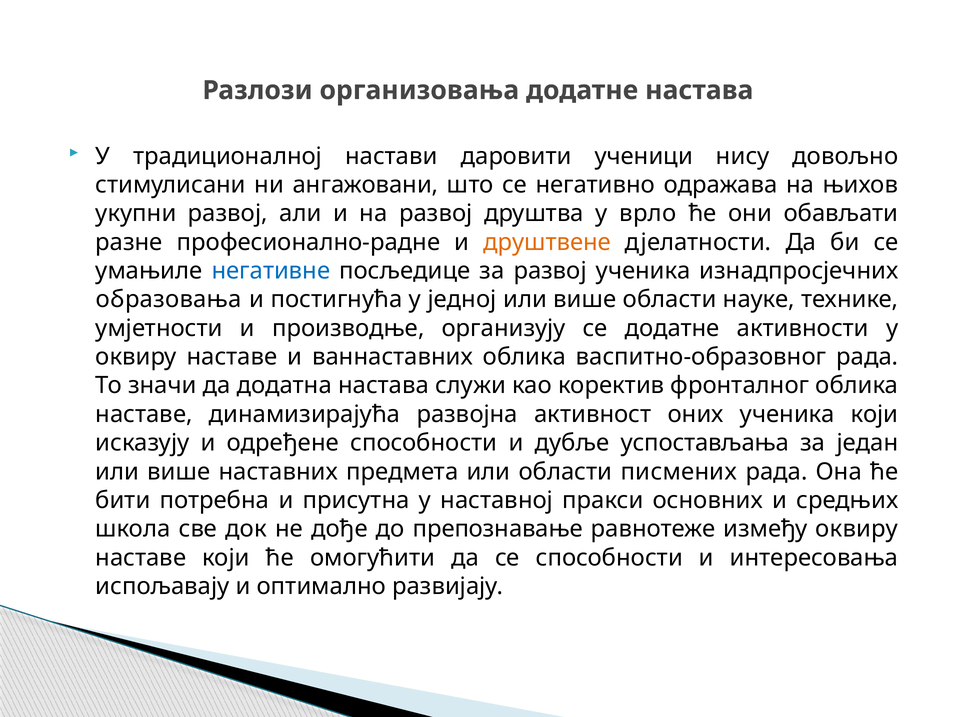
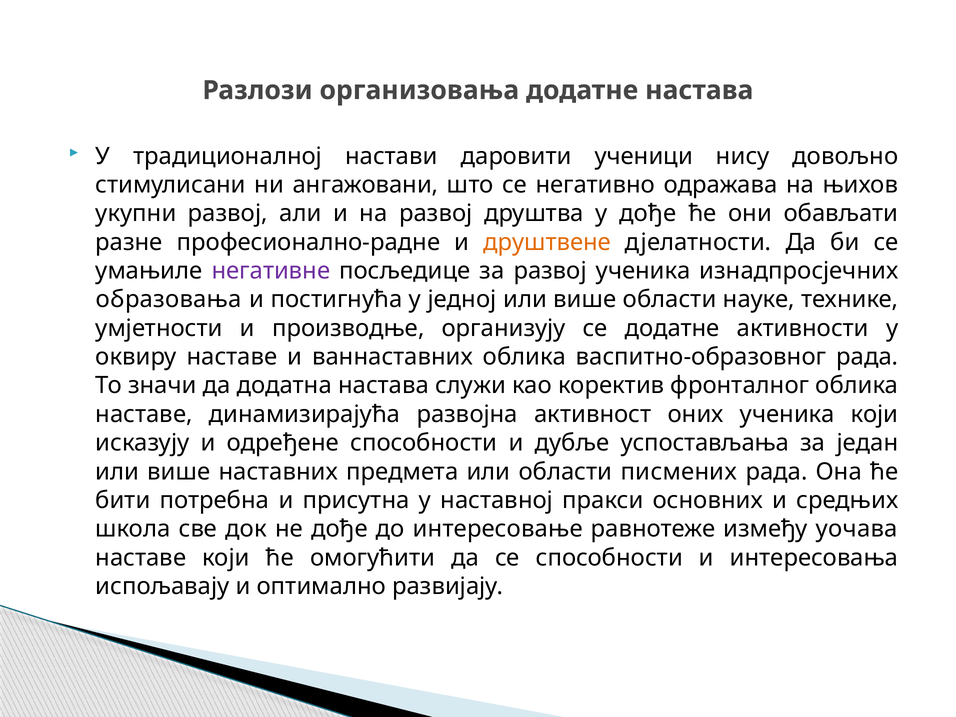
у врло: врло -> дође
негативне colour: blue -> purple
препознавање: препознавање -> интересовање
између оквиру: оквиру -> уочава
